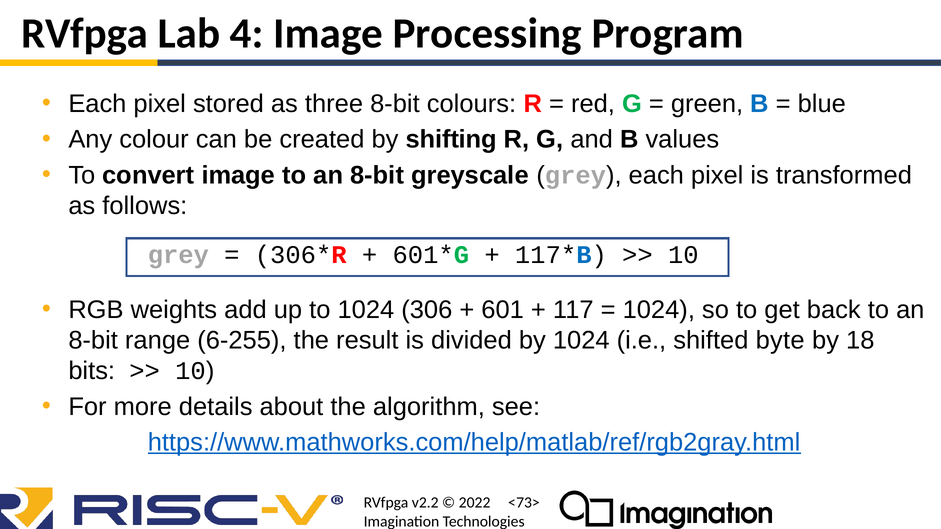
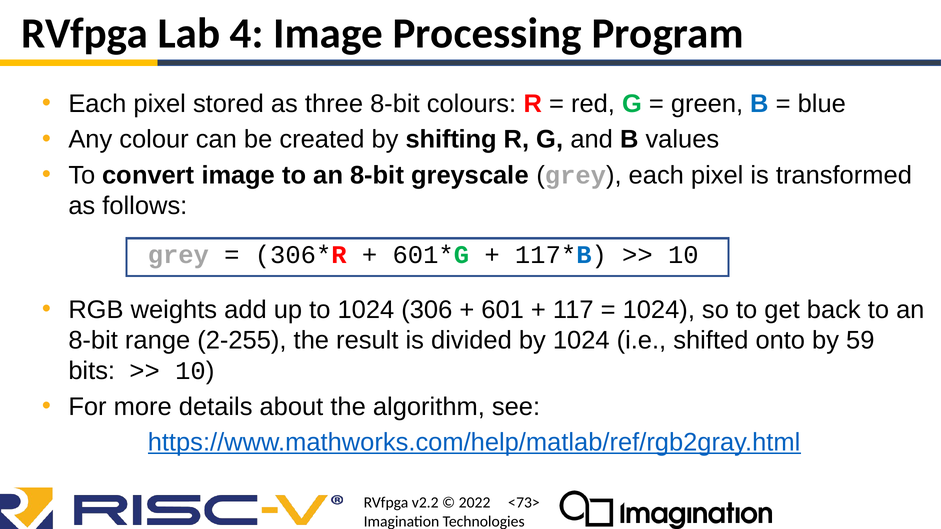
6-255: 6-255 -> 2-255
byte: byte -> onto
18: 18 -> 59
